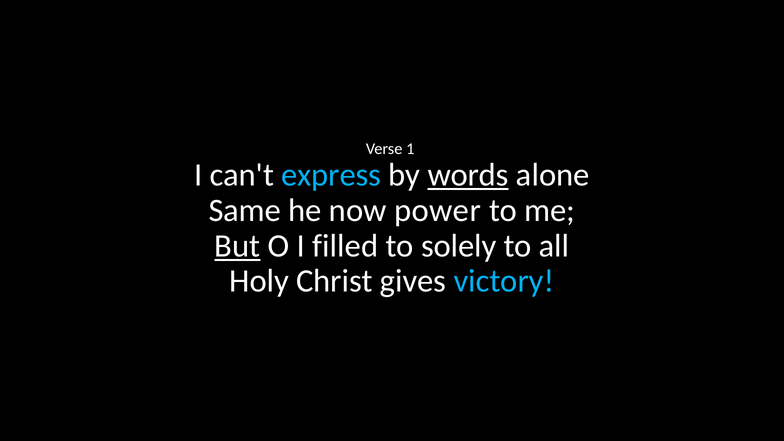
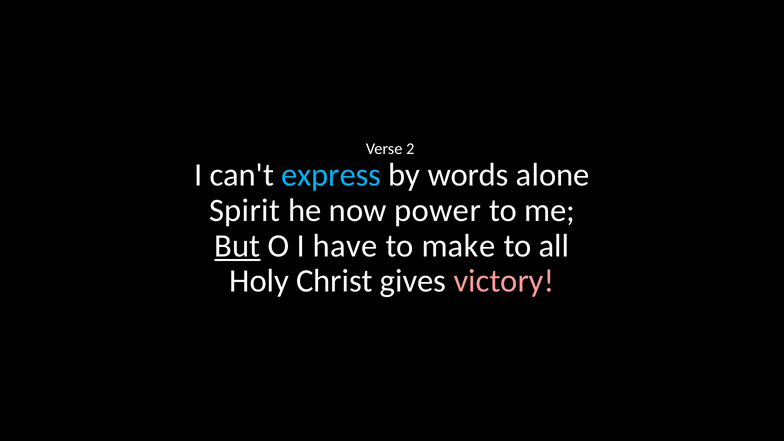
1: 1 -> 2
words underline: present -> none
Same: Same -> Spirit
filled: filled -> have
solely: solely -> make
victory colour: light blue -> pink
